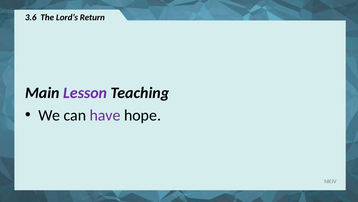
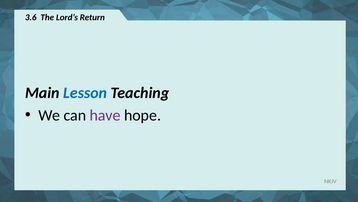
Lesson colour: purple -> blue
